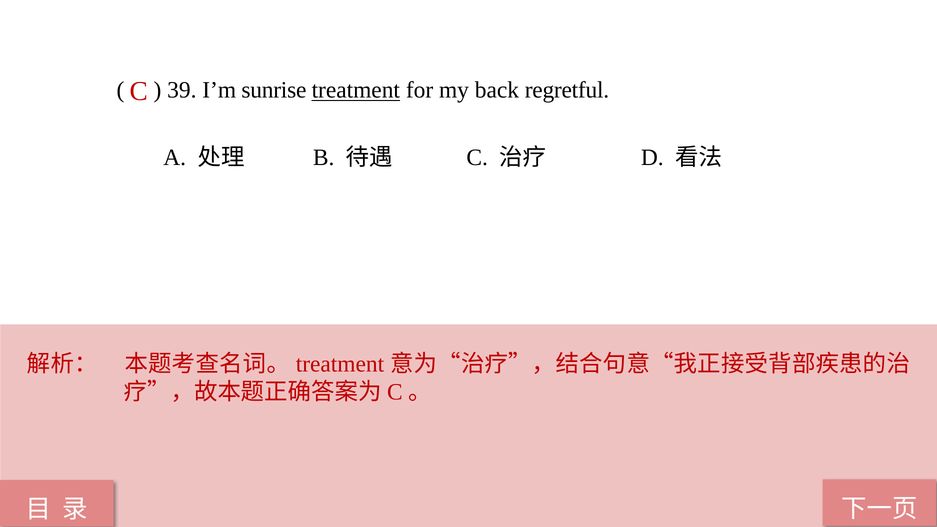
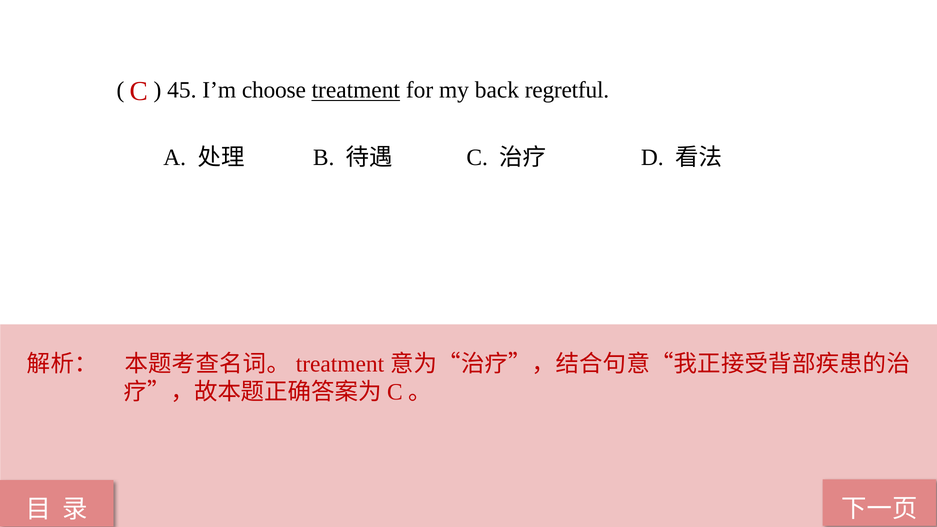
39: 39 -> 45
sunrise: sunrise -> choose
